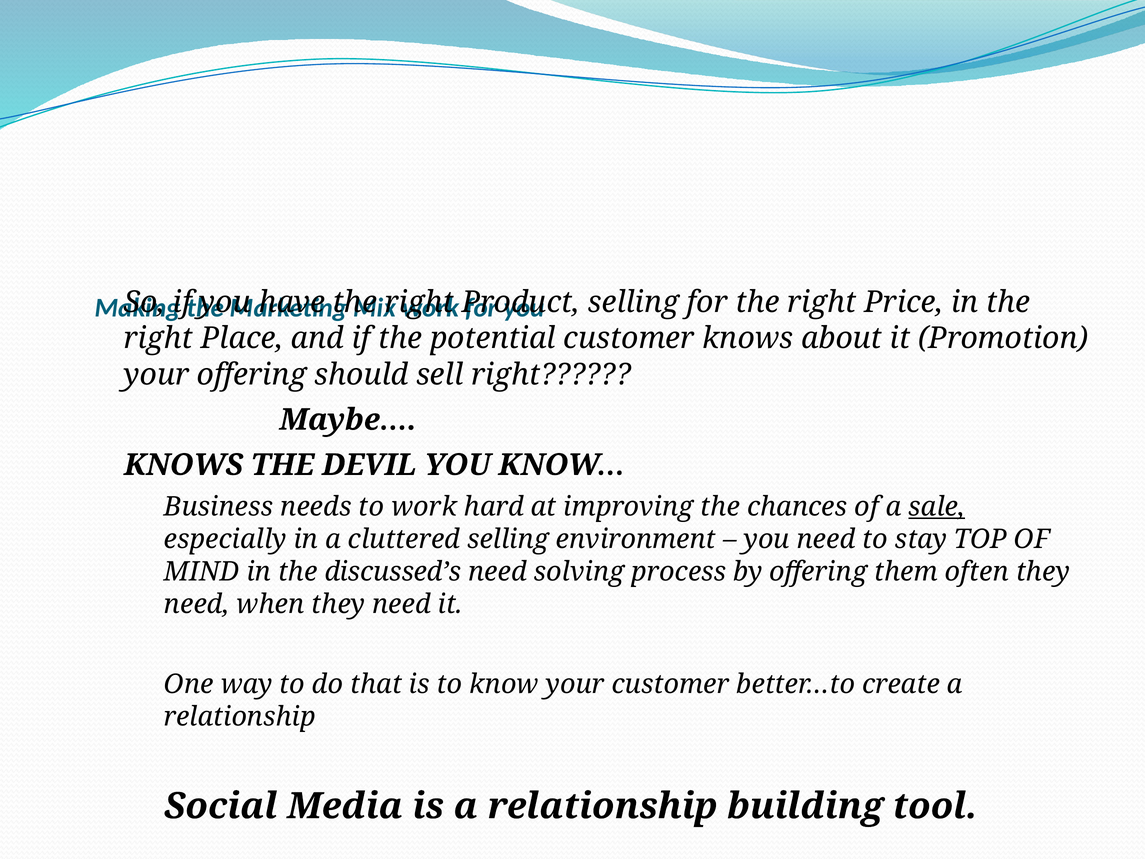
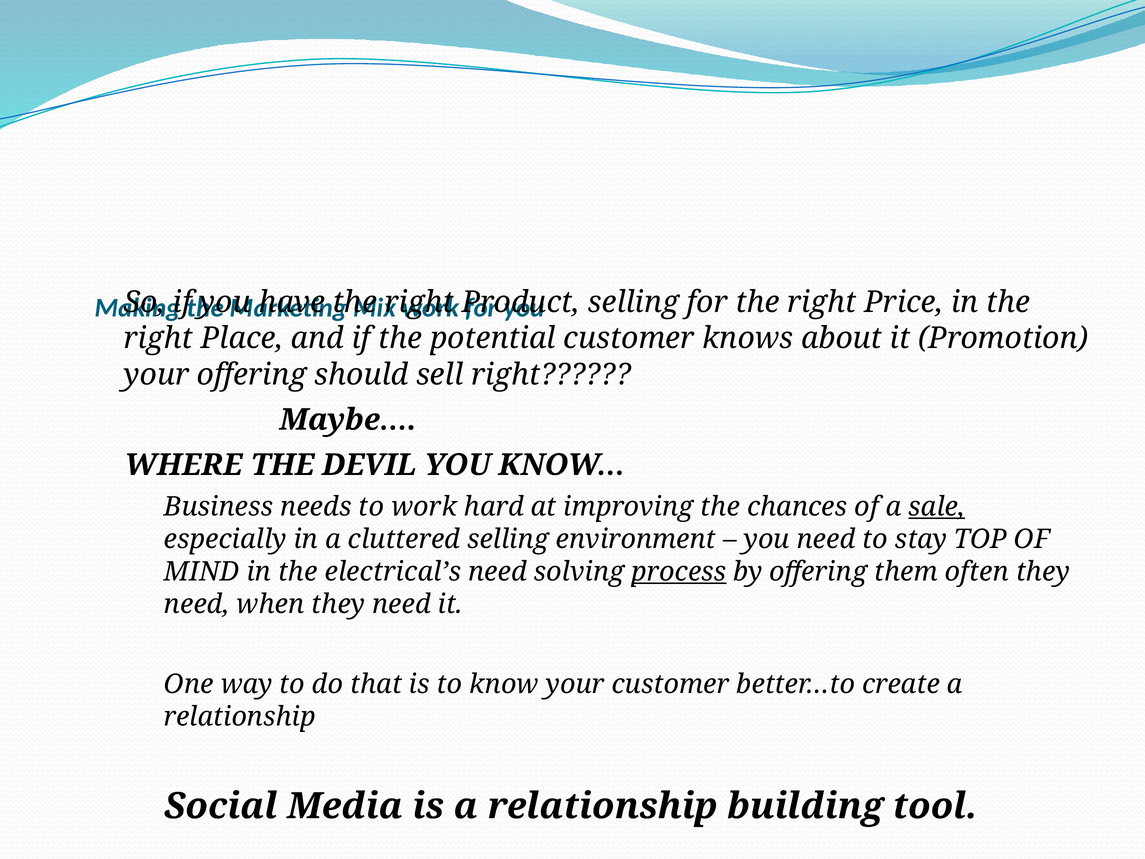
KNOWS at (184, 465): KNOWS -> WHERE
discussed’s: discussed’s -> electrical’s
process underline: none -> present
